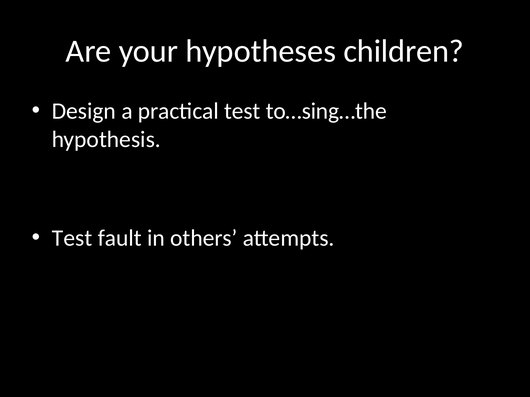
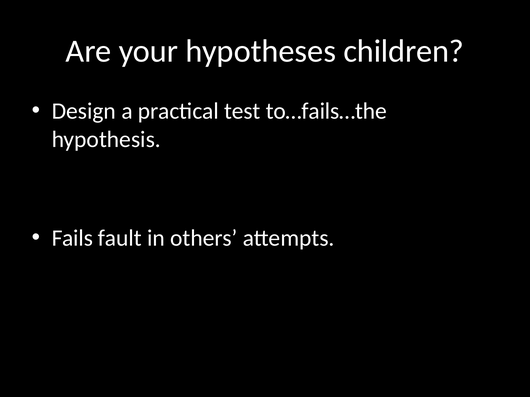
to…sing…the: to…sing…the -> to…fails…the
Test at (72, 238): Test -> Fails
